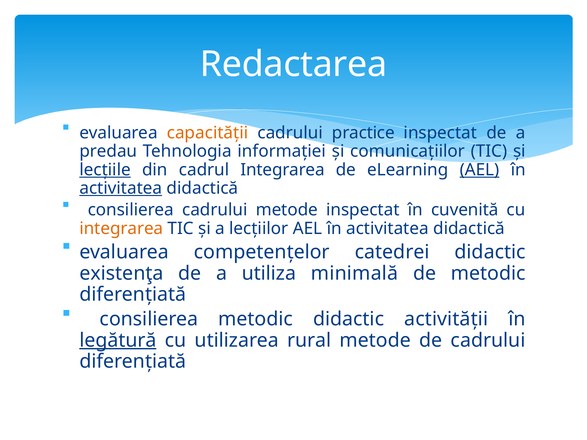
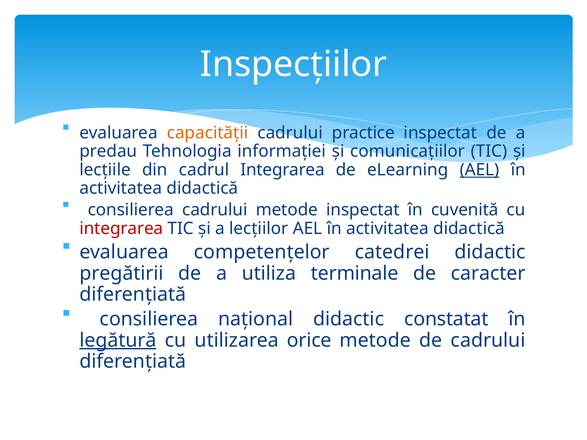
Redactarea: Redactarea -> Inspecțiilor
lecțiile underline: present -> none
activitatea at (121, 188) underline: present -> none
integrarea at (121, 229) colour: orange -> red
existenţa: existenţa -> pregătirii
minimală: minimală -> terminale
de metodic: metodic -> caracter
consilierea metodic: metodic -> național
activității: activității -> constatat
rural: rural -> orice
